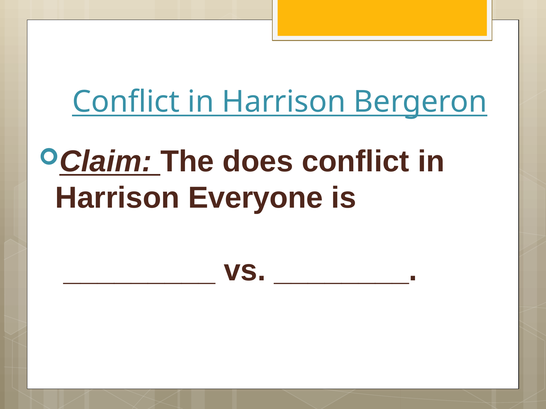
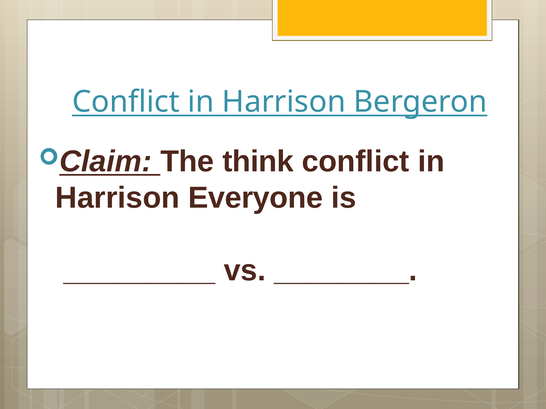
does: does -> think
